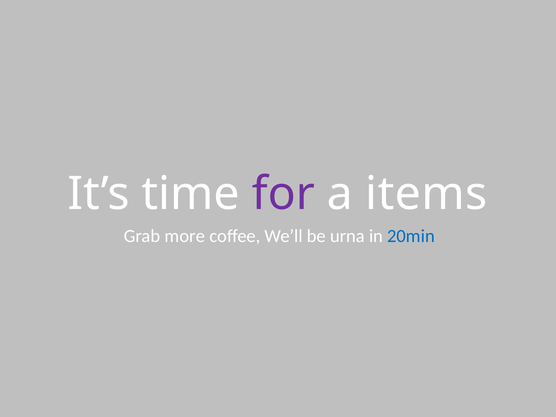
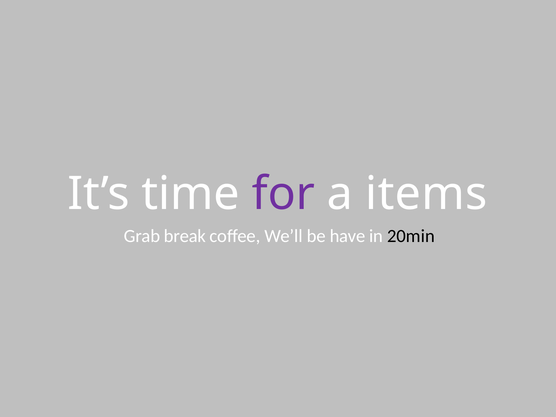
more: more -> break
urna: urna -> have
20min colour: blue -> black
